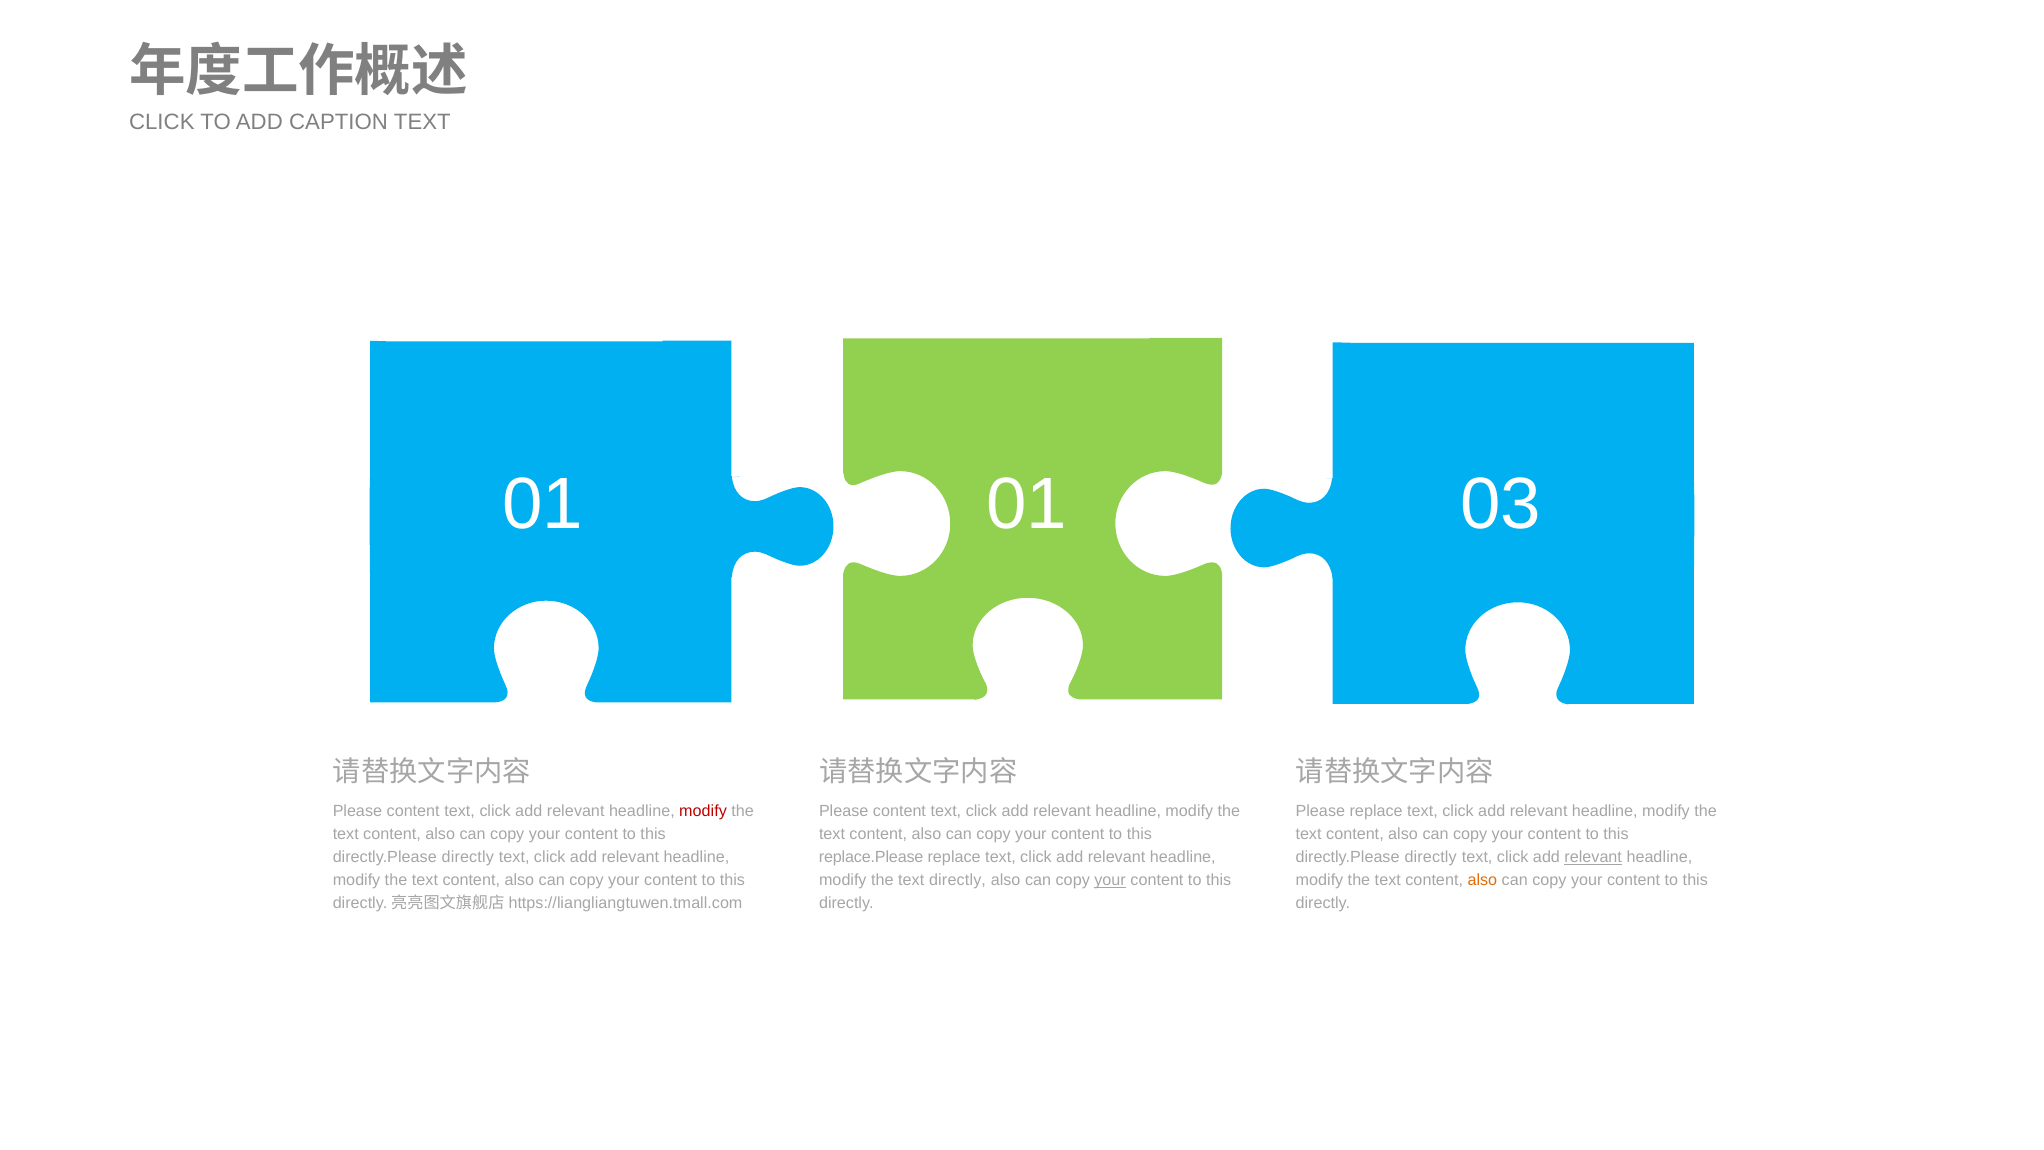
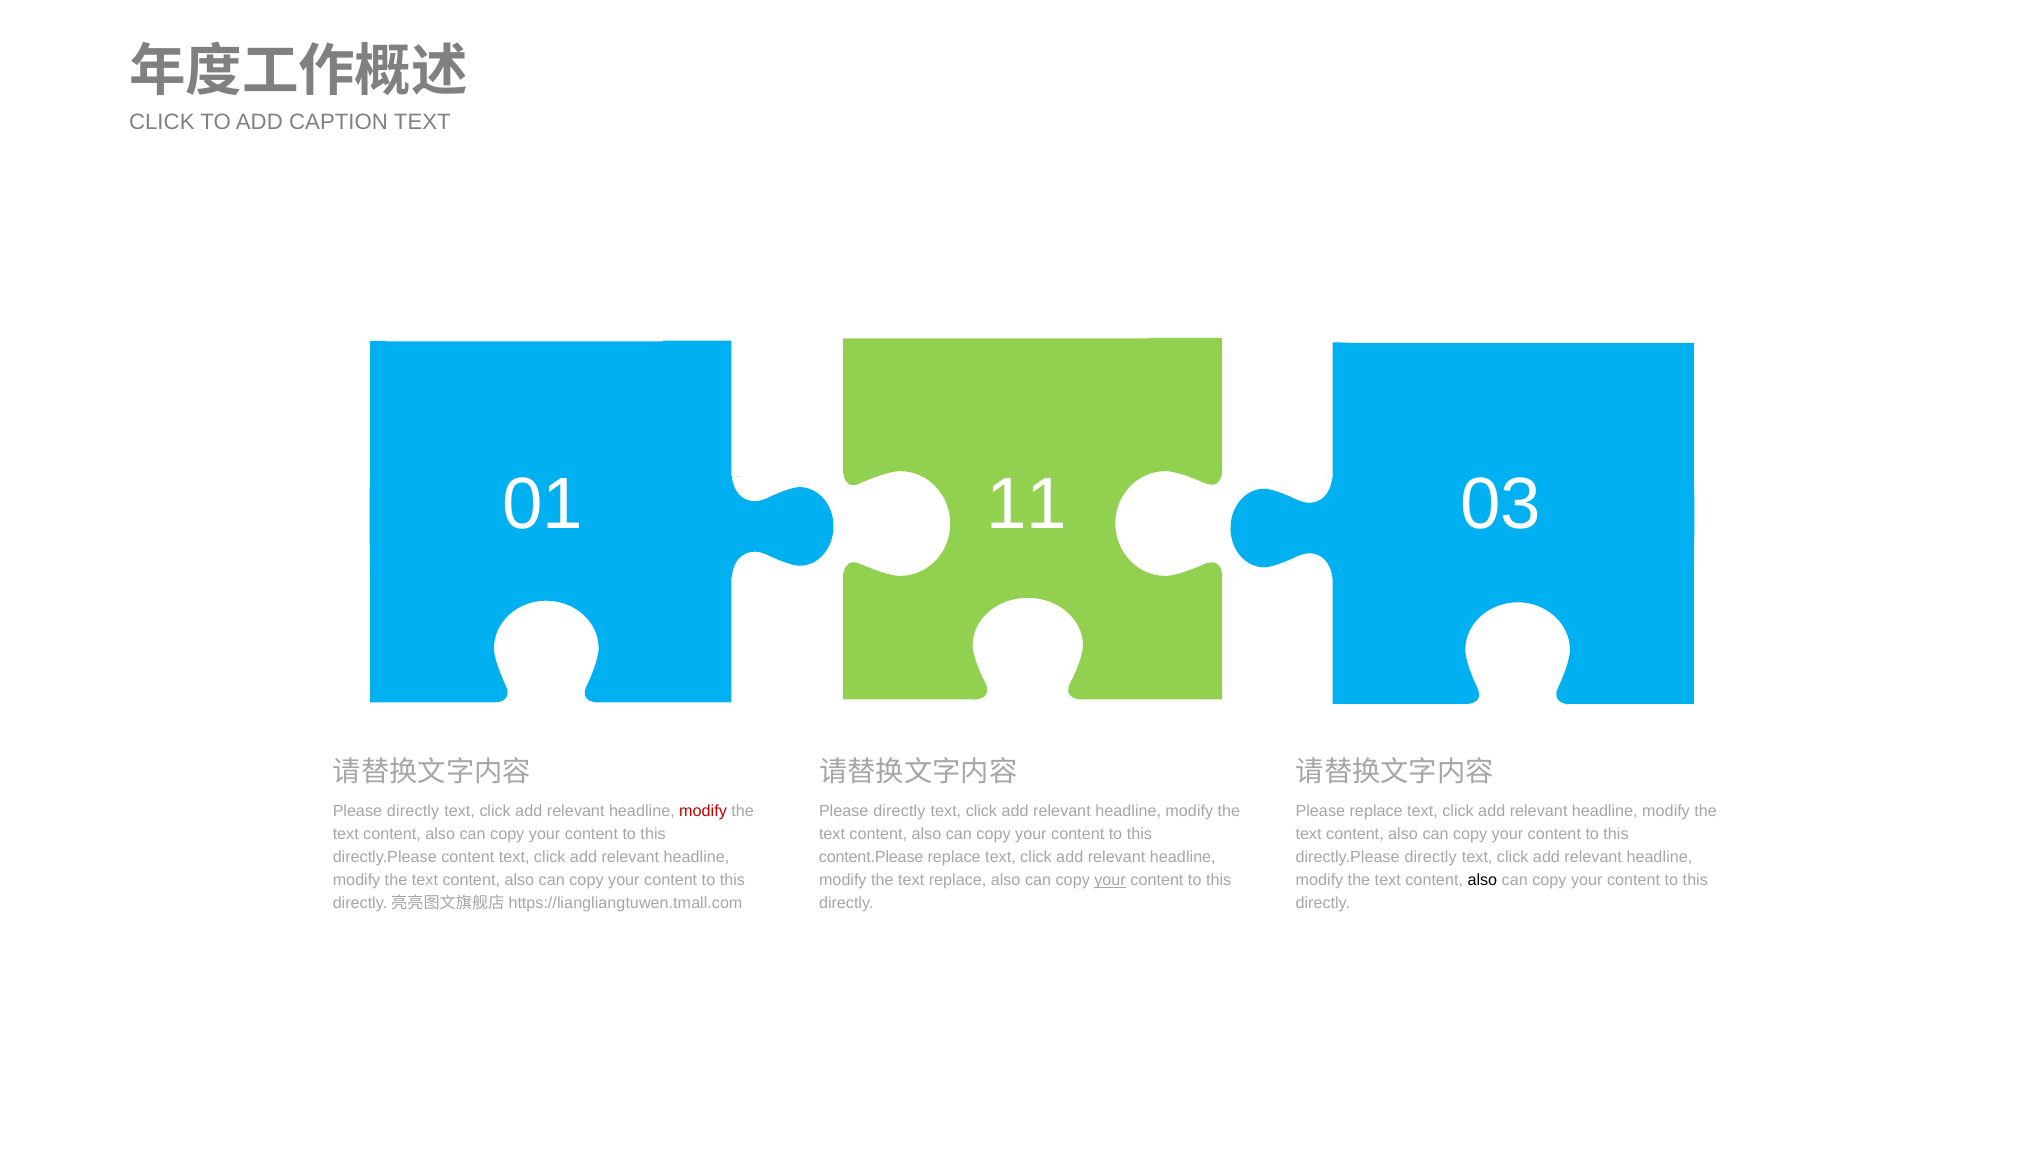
01 01: 01 -> 11
content at (413, 811): content -> directly
content at (899, 811): content -> directly
directly at (468, 857): directly -> content
replace.Please: replace.Please -> content.Please
relevant at (1593, 857) underline: present -> none
text directly: directly -> replace
also at (1482, 880) colour: orange -> black
